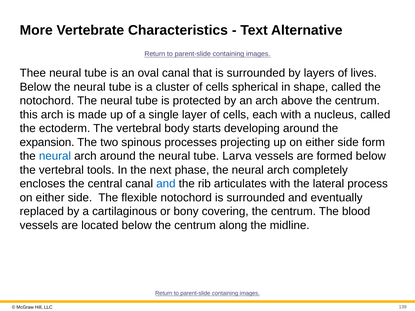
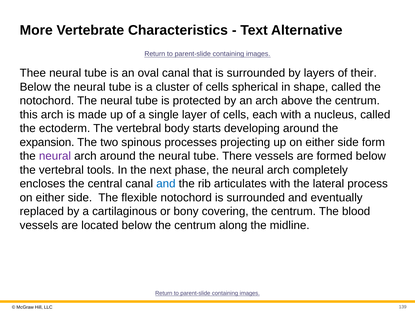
lives: lives -> their
neural at (55, 156) colour: blue -> purple
Larva: Larva -> There
